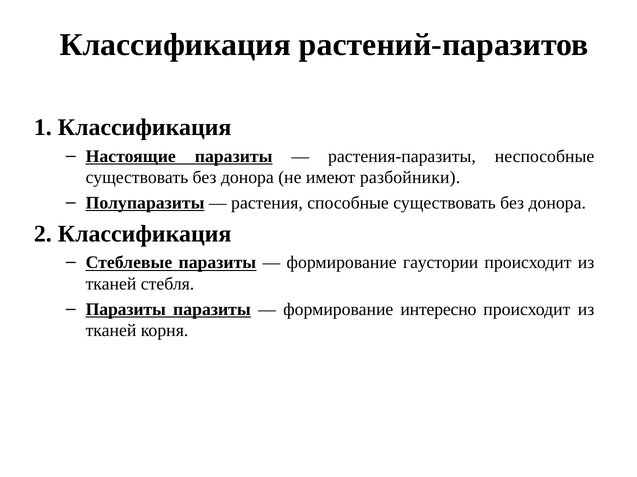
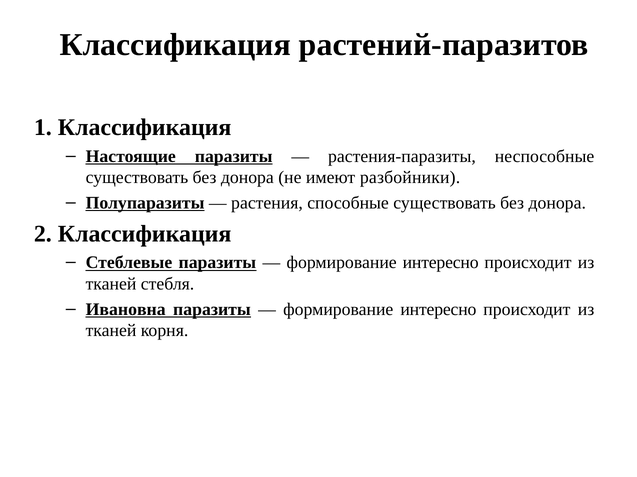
гаустории at (441, 263): гаустории -> интересно
Паразиты at (126, 310): Паразиты -> Ивановна
